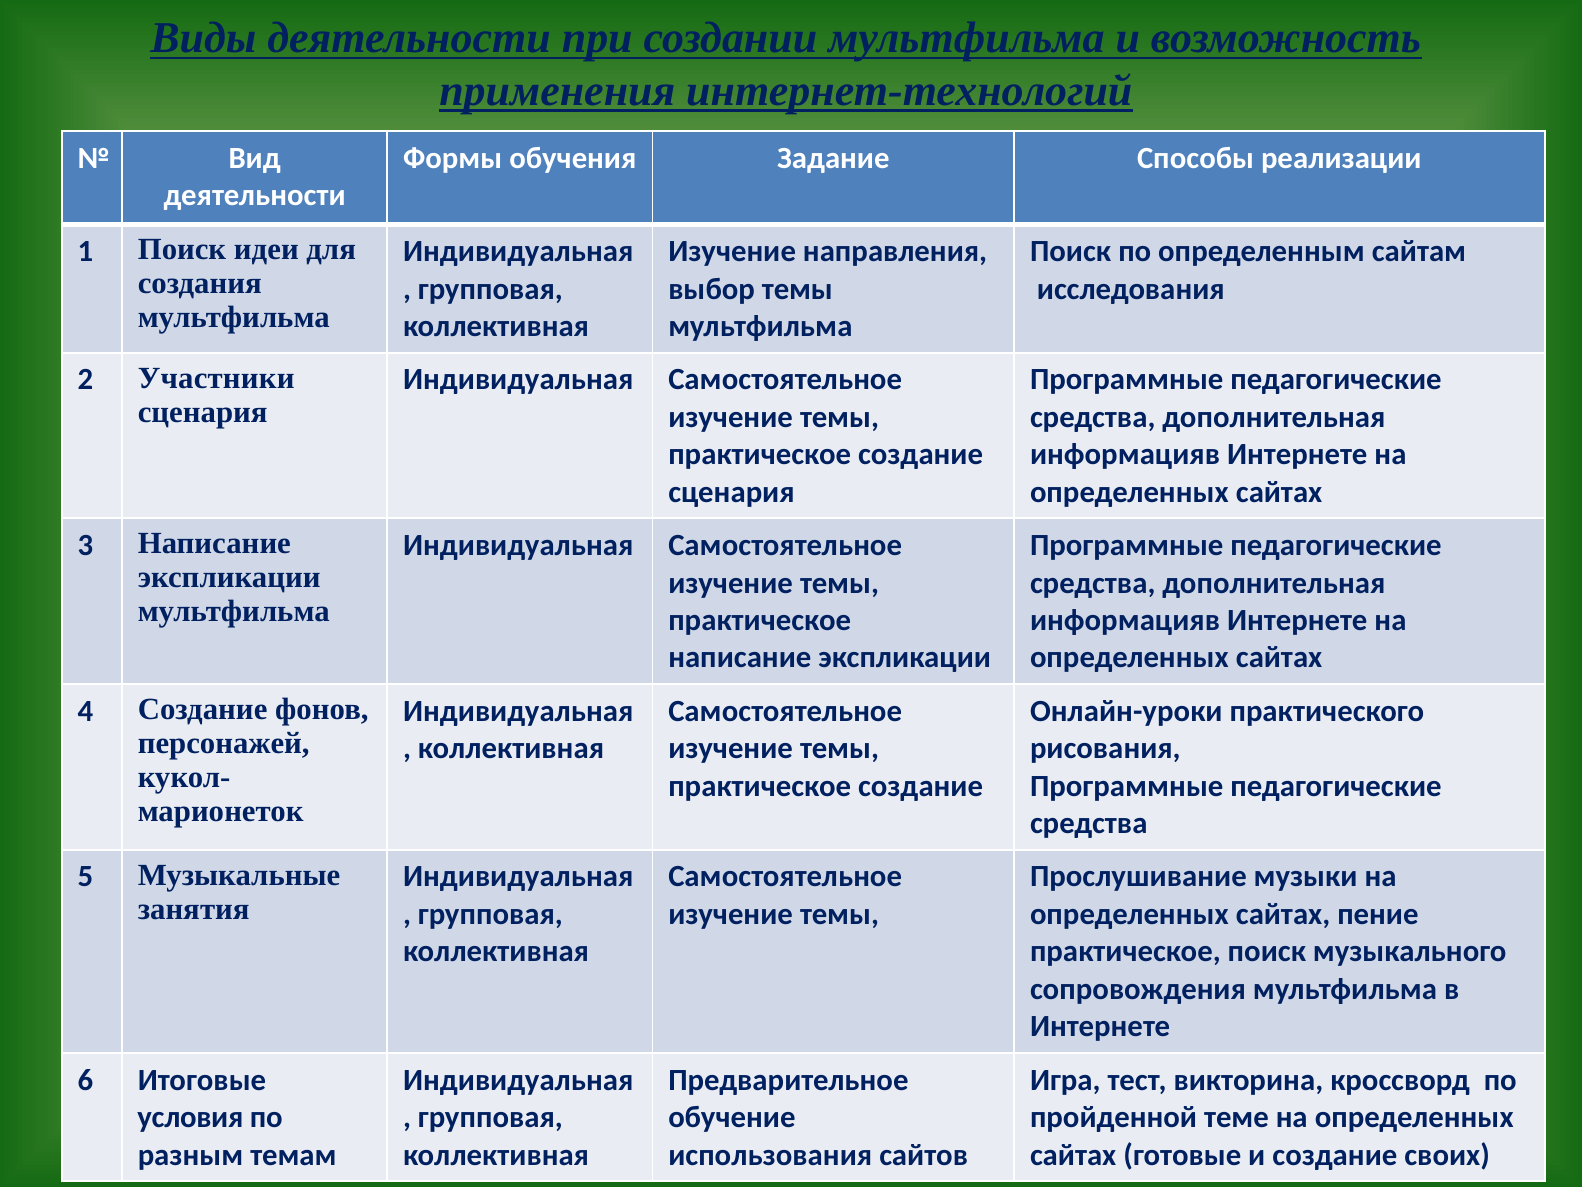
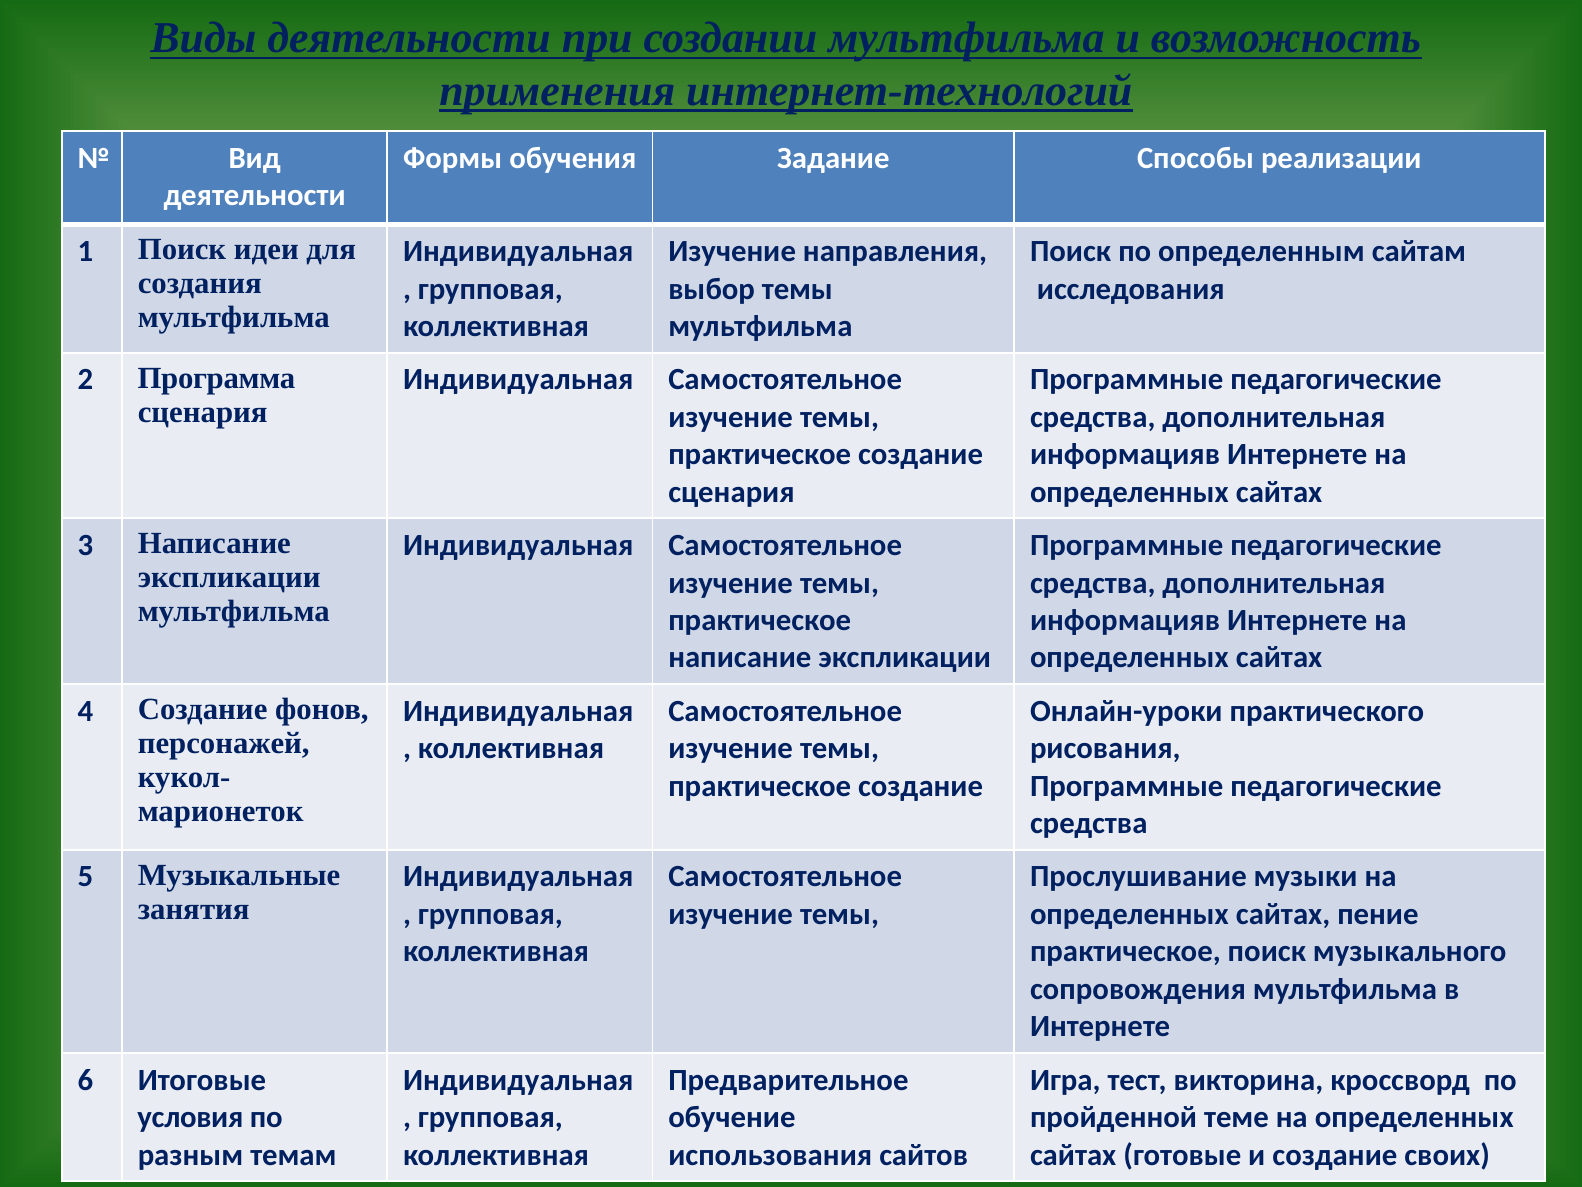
Участники: Участники -> Программа
